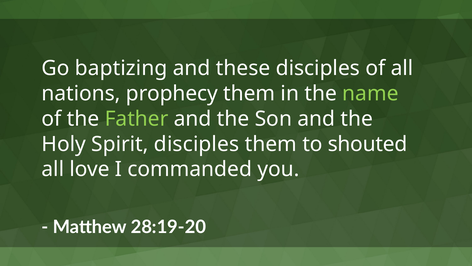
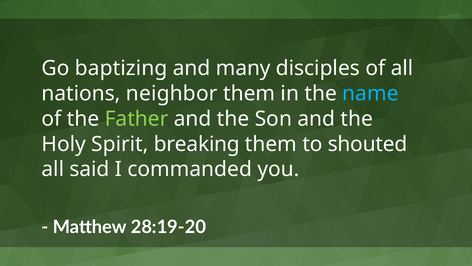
these: these -> many
prophecy: prophecy -> neighbor
name colour: light green -> light blue
Spirit disciples: disciples -> breaking
love: love -> said
